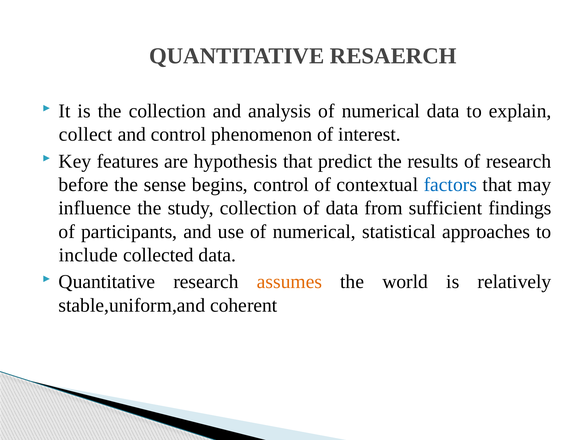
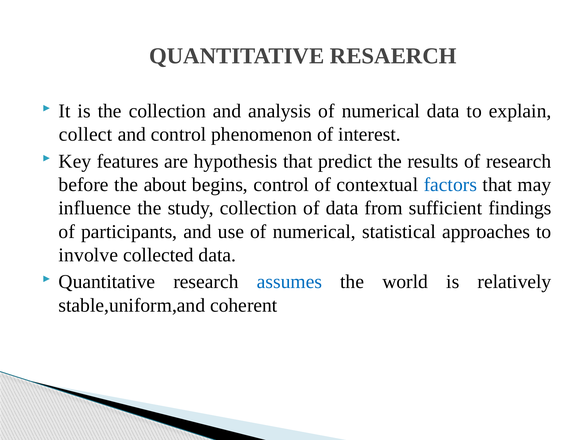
sense: sense -> about
include: include -> involve
assumes colour: orange -> blue
